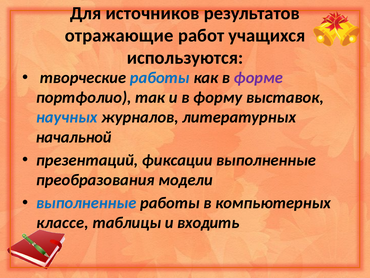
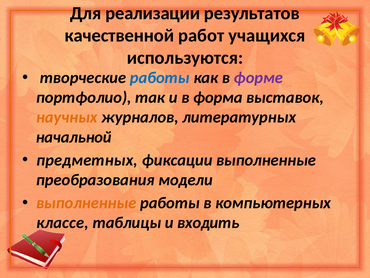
источников: источников -> реализации
отражающие: отражающие -> качественной
форму: форму -> форма
научных colour: blue -> orange
презентаций: презентаций -> предметных
выполненные at (86, 203) colour: blue -> orange
